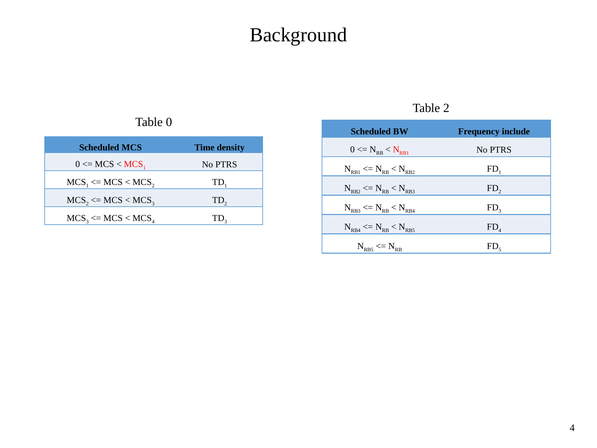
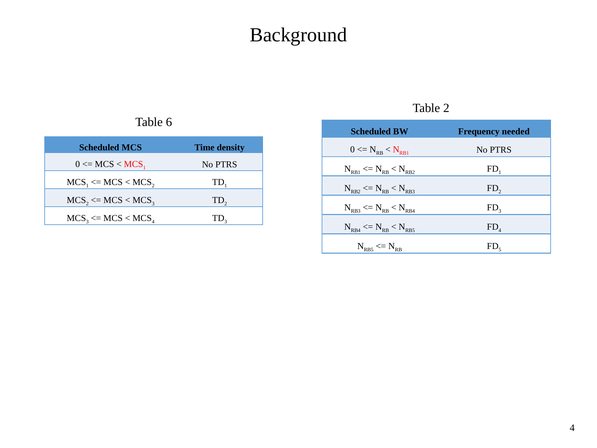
Table 0: 0 -> 6
include: include -> needed
